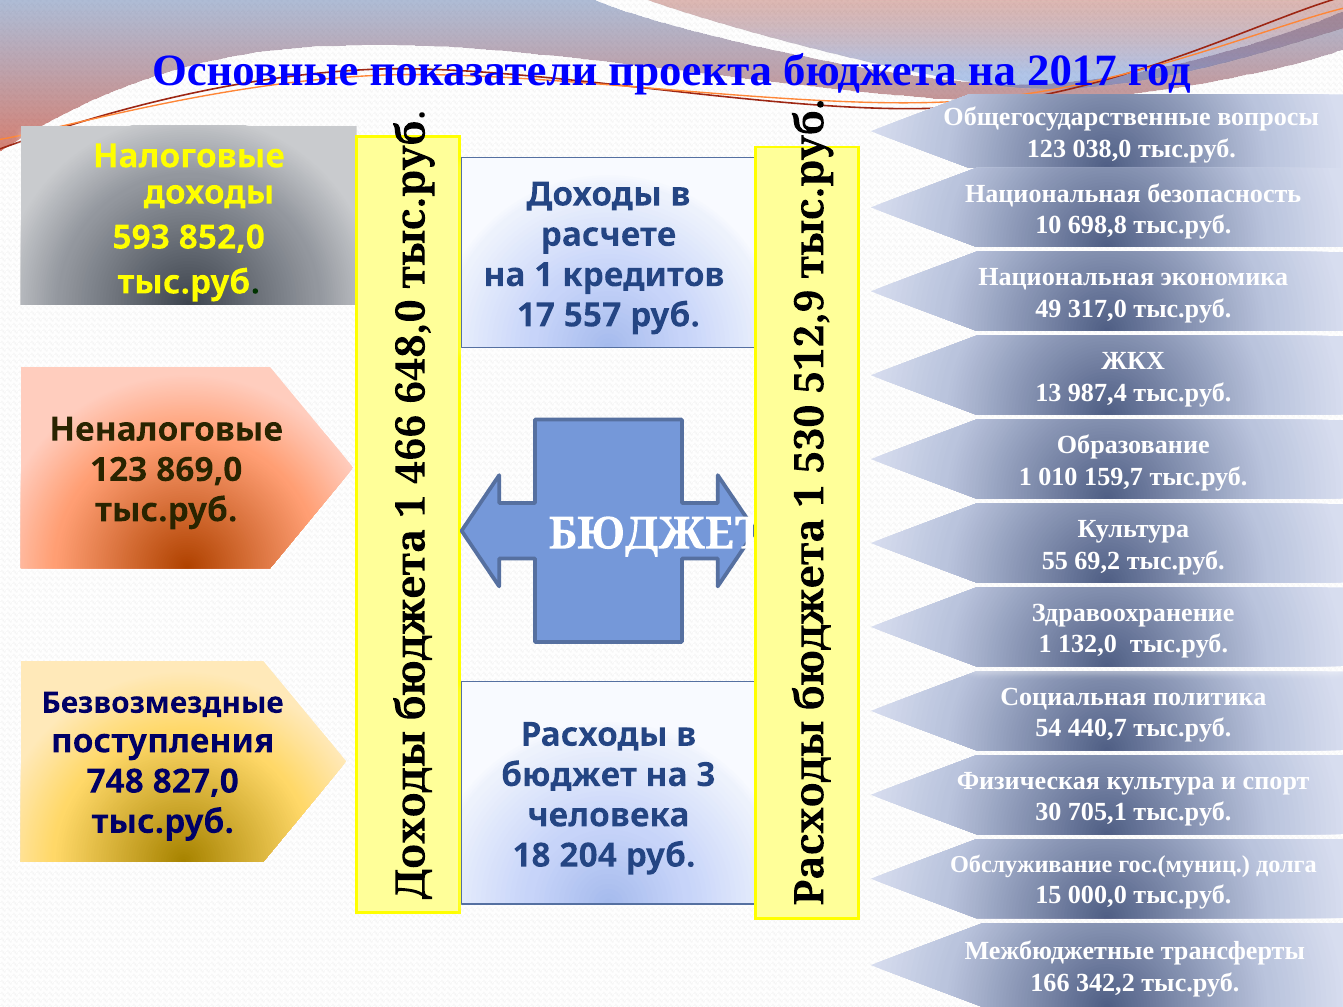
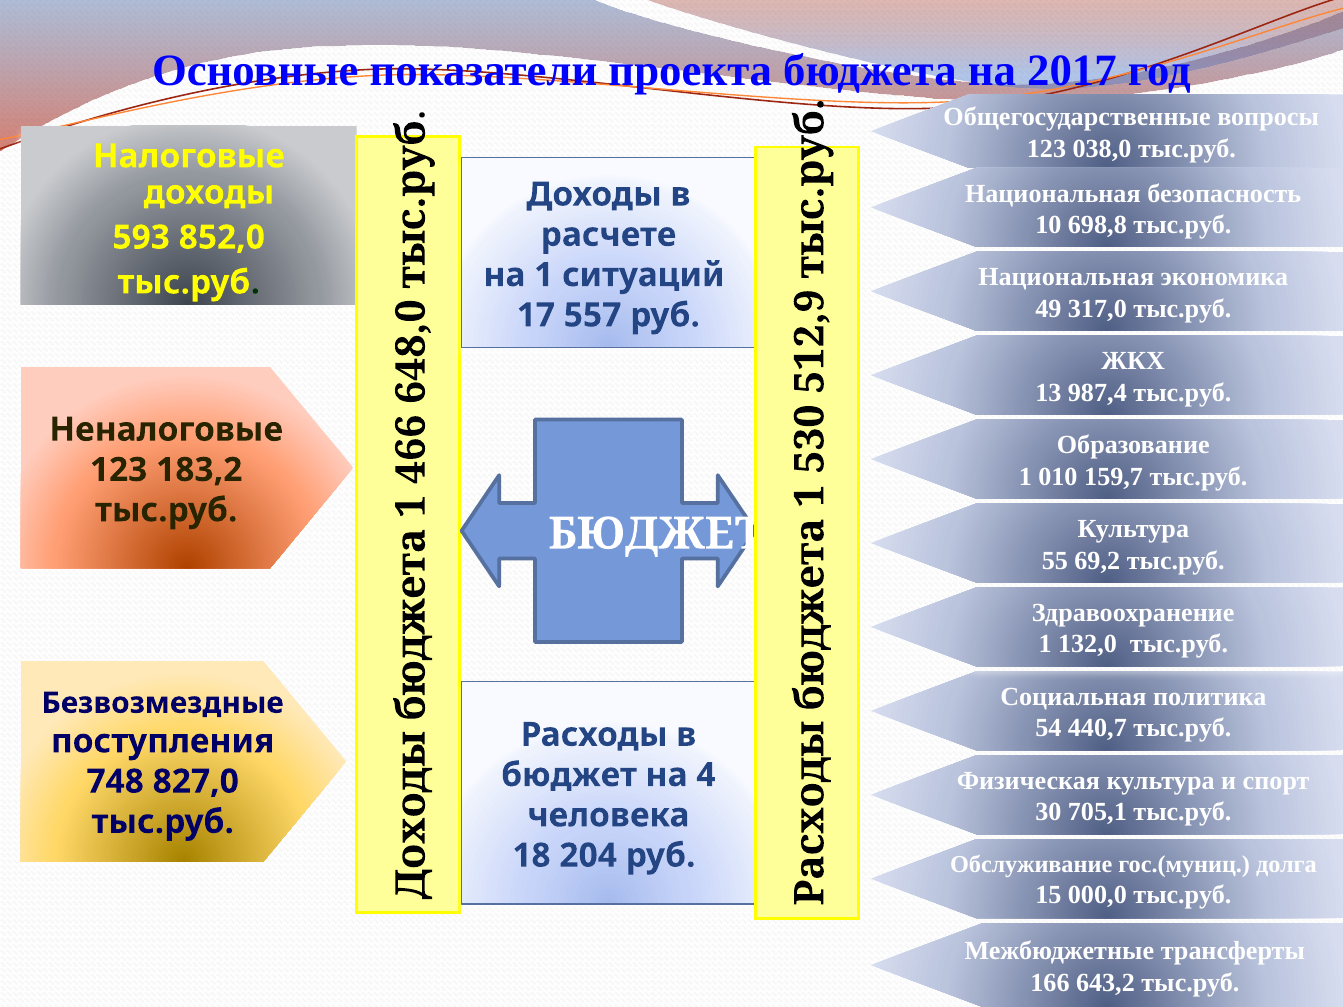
кредитов: кредитов -> ситуаций
869,0: 869,0 -> 183,2
на 3: 3 -> 4
342,2: 342,2 -> 643,2
